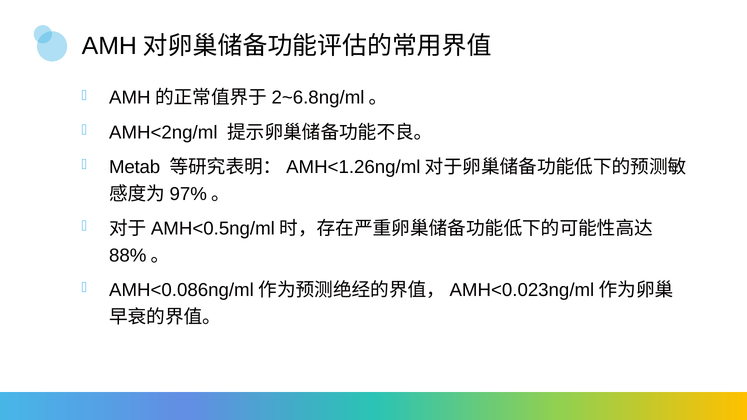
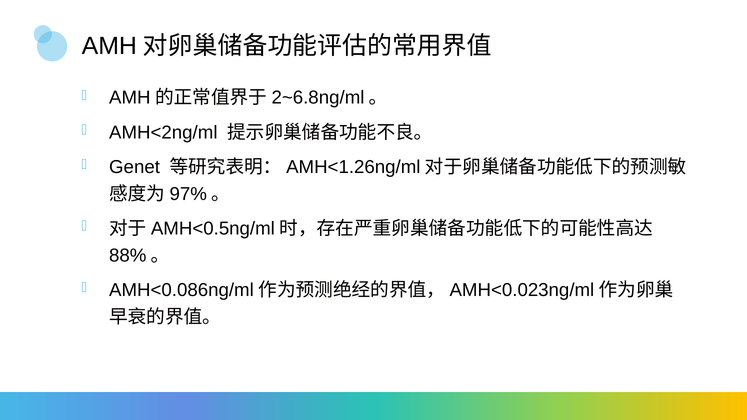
Metab: Metab -> Genet
